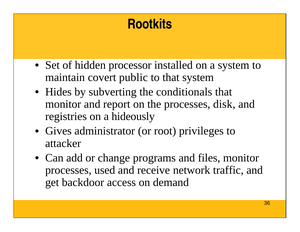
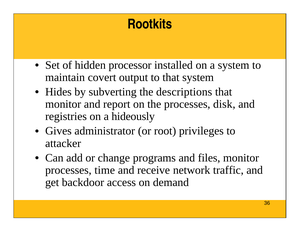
public: public -> output
conditionals: conditionals -> descriptions
used: used -> time
